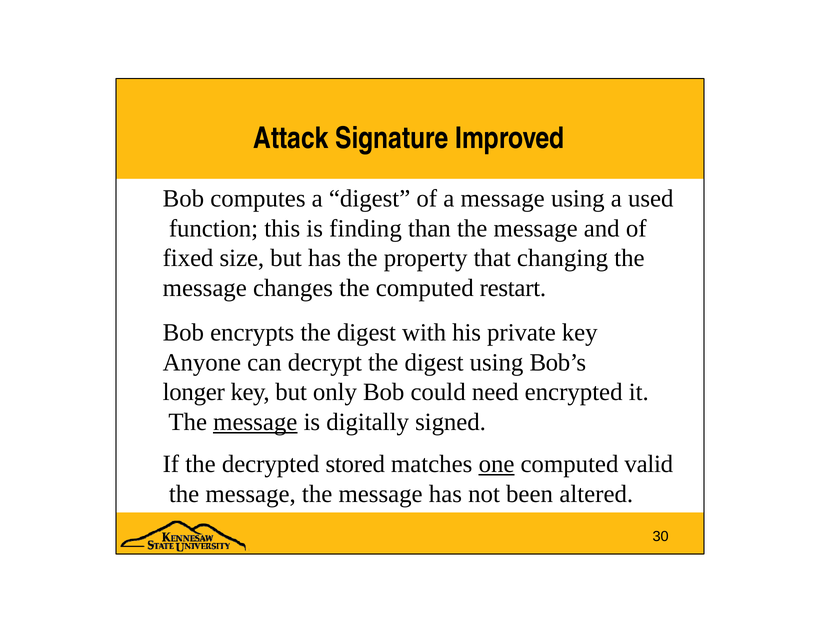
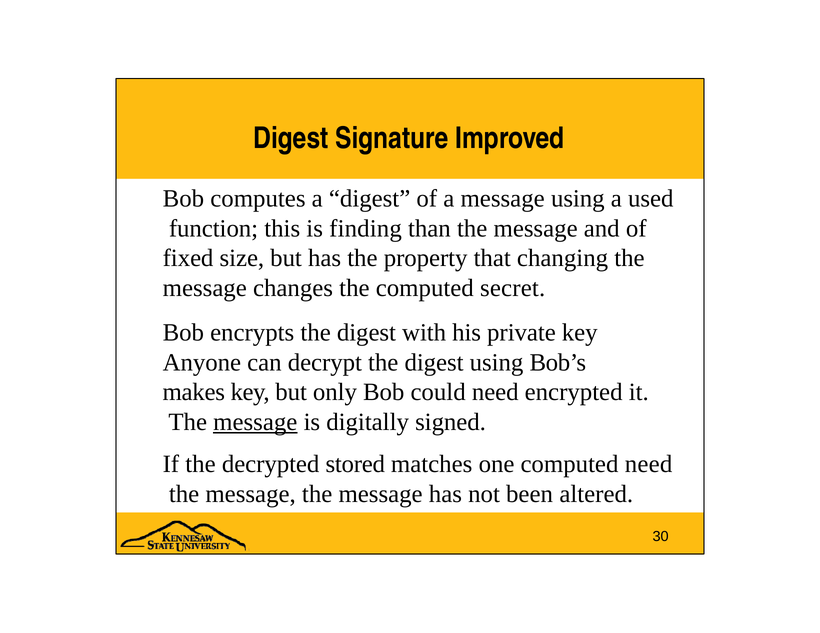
Attack at (291, 139): Attack -> Digest
restart: restart -> secret
longer: longer -> makes
one underline: present -> none
computed valid: valid -> need
